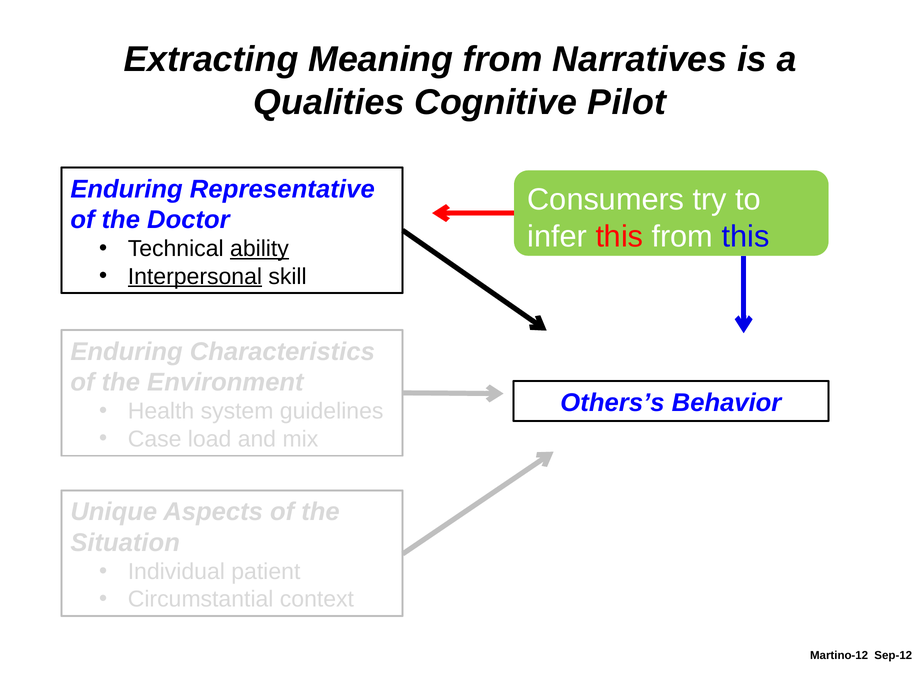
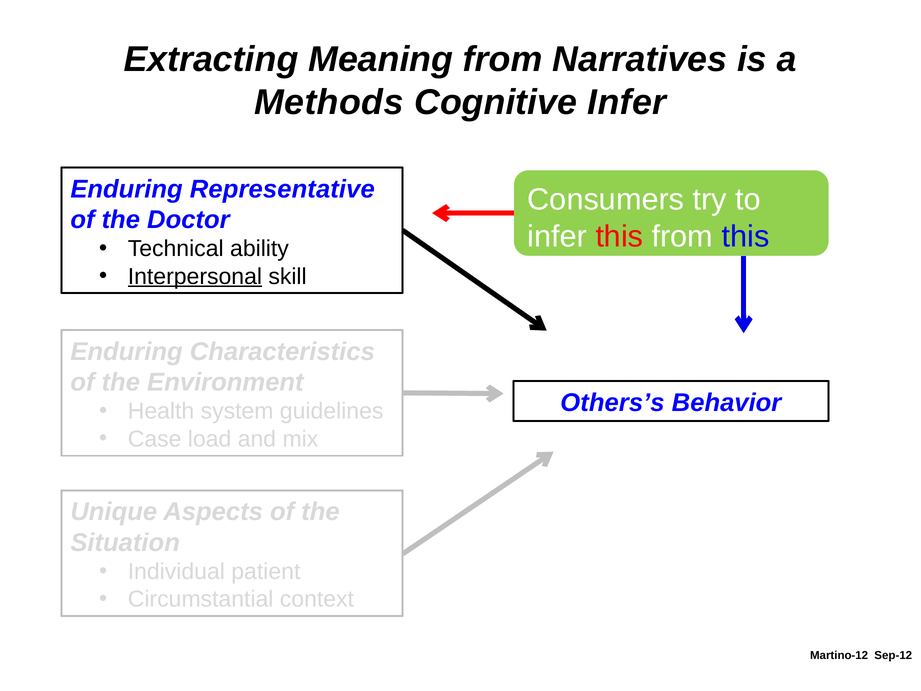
Qualities: Qualities -> Methods
Cognitive Pilot: Pilot -> Infer
ability underline: present -> none
